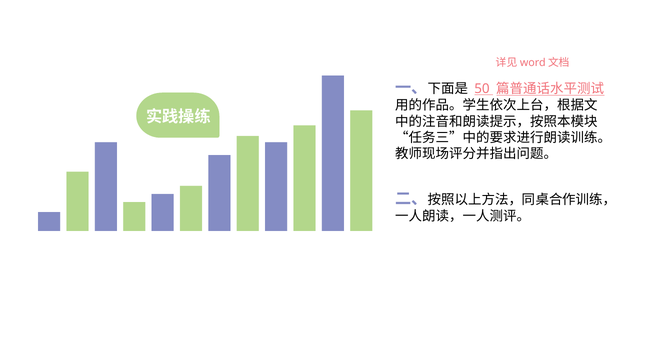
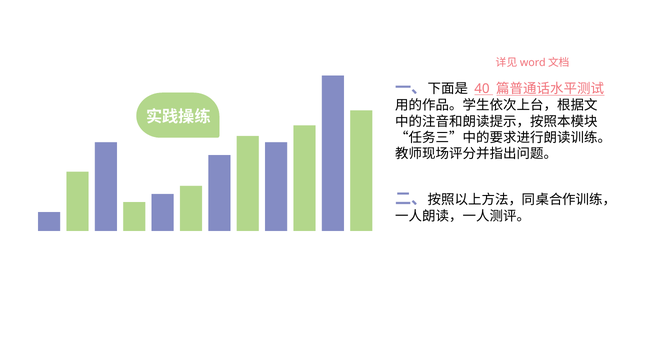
50: 50 -> 40
